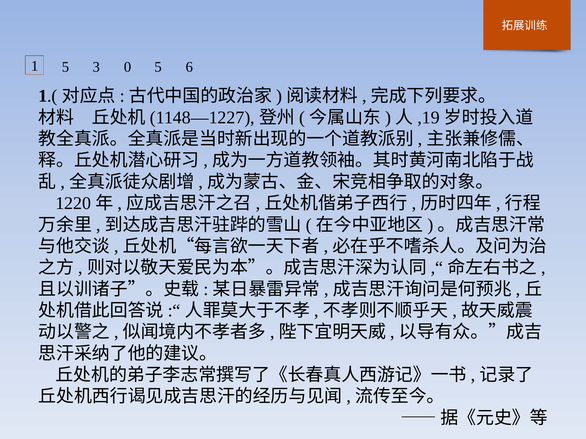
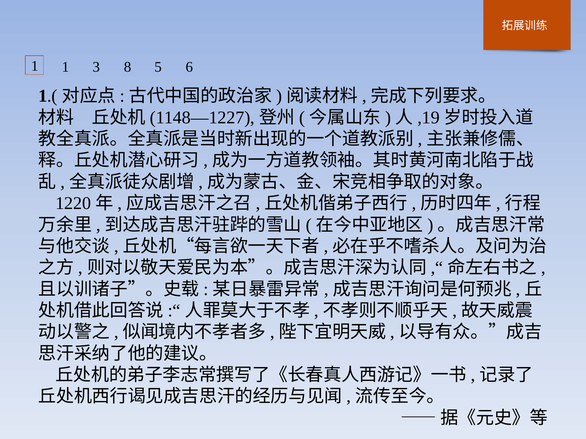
1 5: 5 -> 1
0: 0 -> 8
